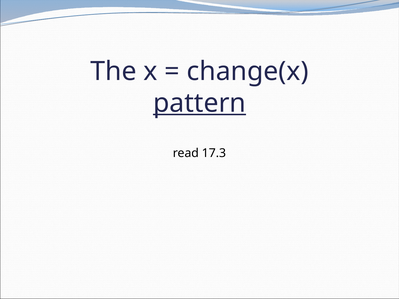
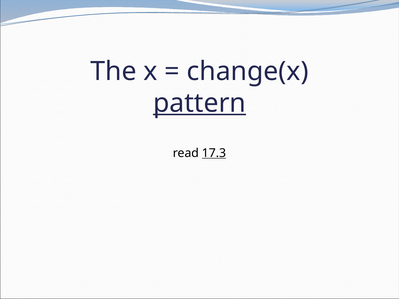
17.3 underline: none -> present
